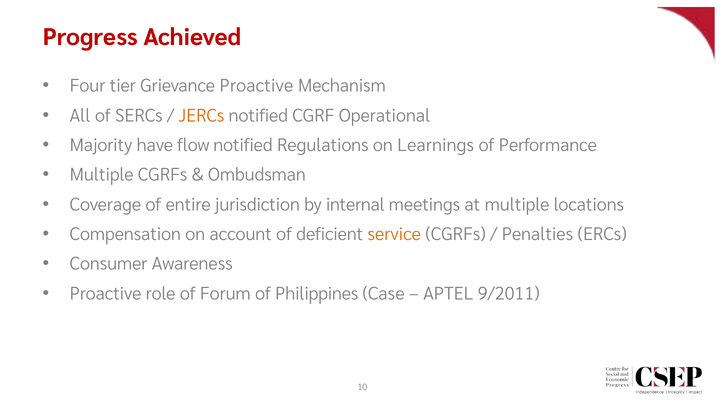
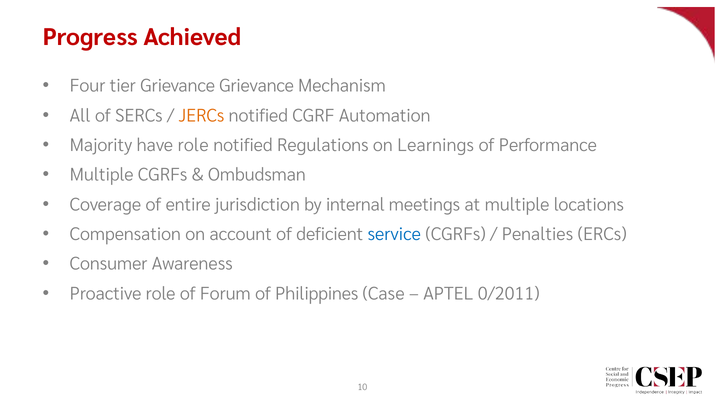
Grievance Proactive: Proactive -> Grievance
Operational: Operational -> Automation
have flow: flow -> role
service colour: orange -> blue
9/2011: 9/2011 -> 0/2011
